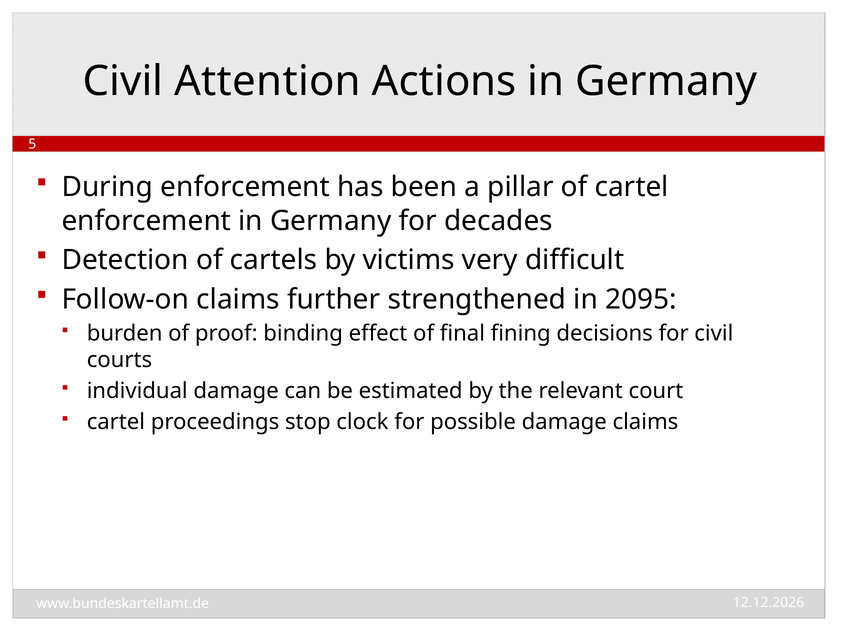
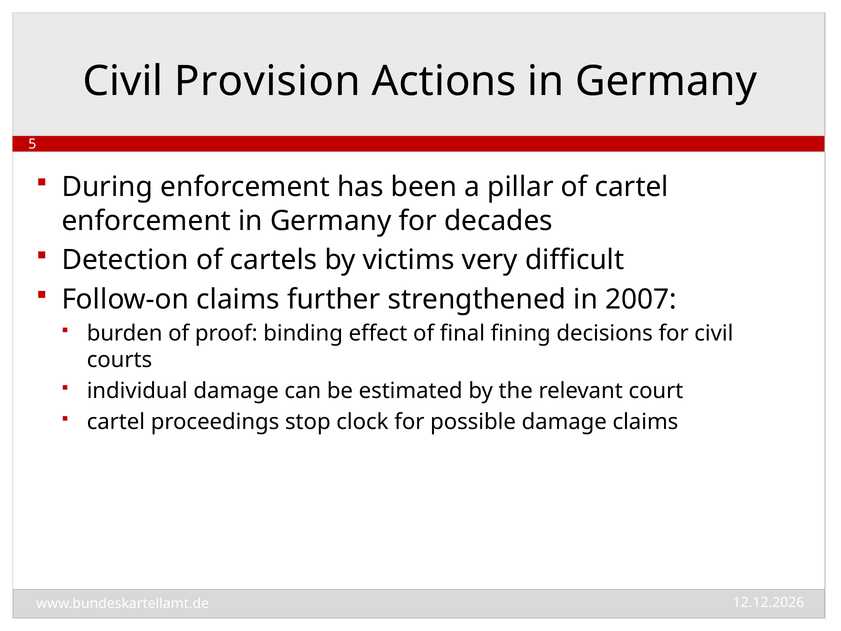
Attention: Attention -> Provision
2095: 2095 -> 2007
